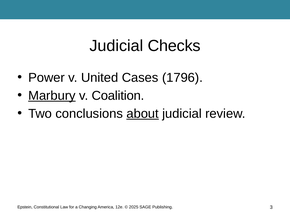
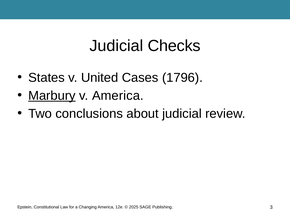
Power: Power -> States
v Coalition: Coalition -> America
about underline: present -> none
